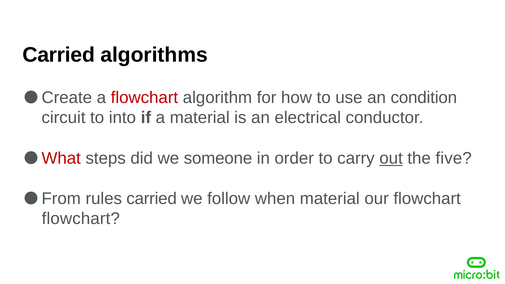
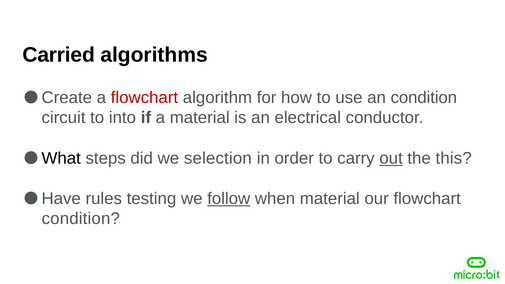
What colour: red -> black
someone: someone -> selection
five: five -> this
From: From -> Have
rules carried: carried -> testing
follow underline: none -> present
flowchart at (81, 219): flowchart -> condition
